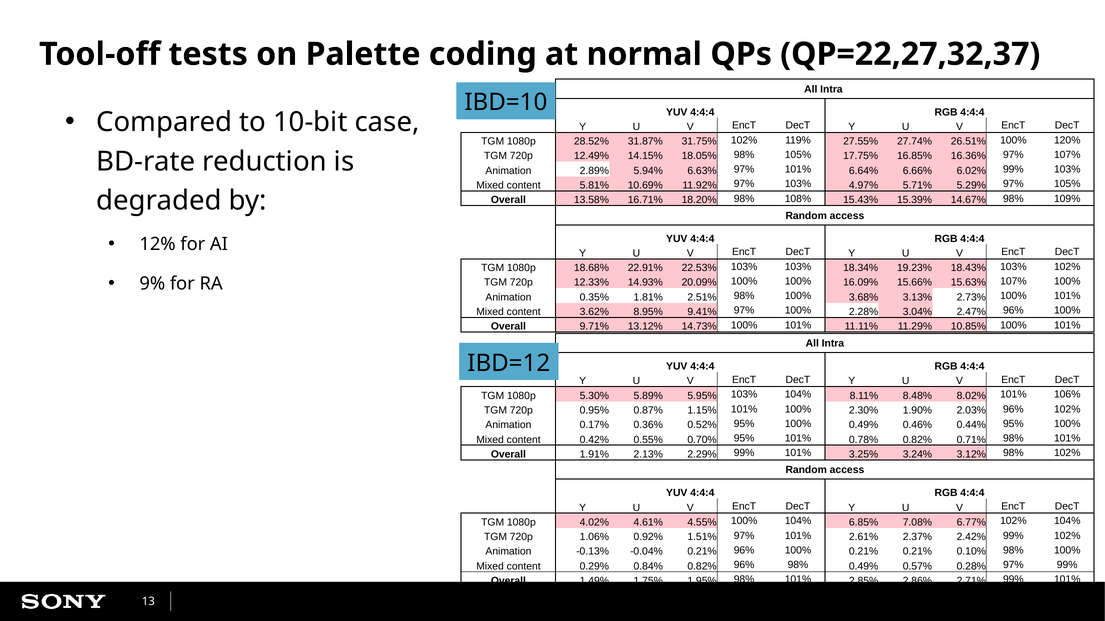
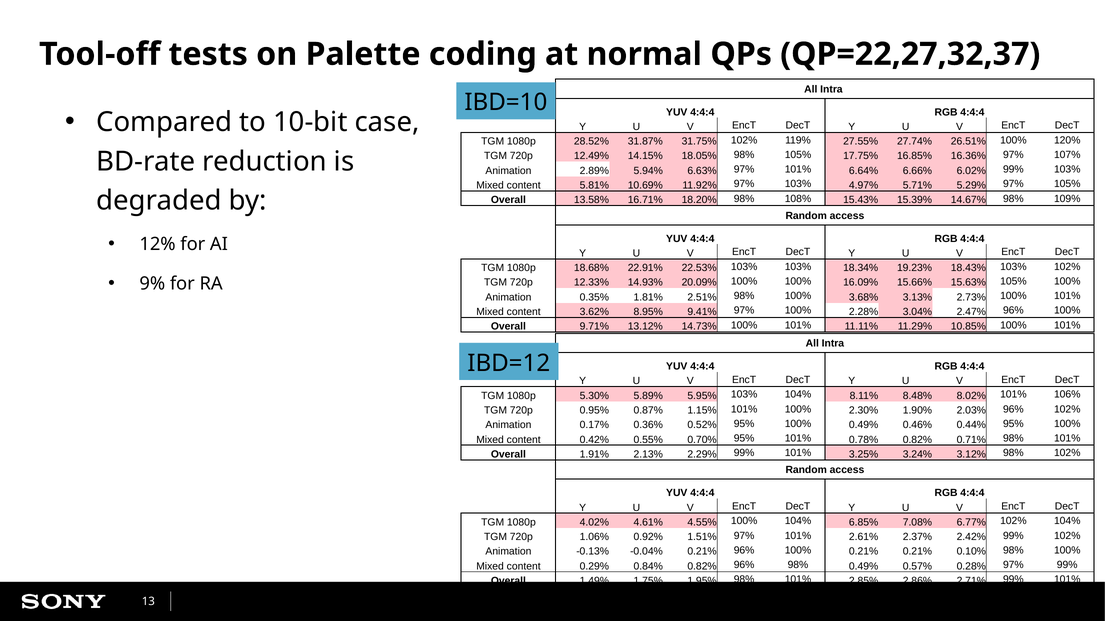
15.63% 107%: 107% -> 105%
